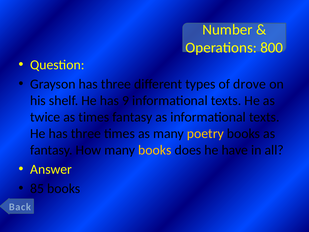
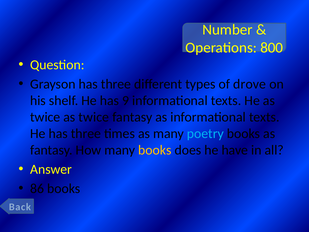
twice as times: times -> twice
poetry colour: yellow -> light blue
85: 85 -> 86
